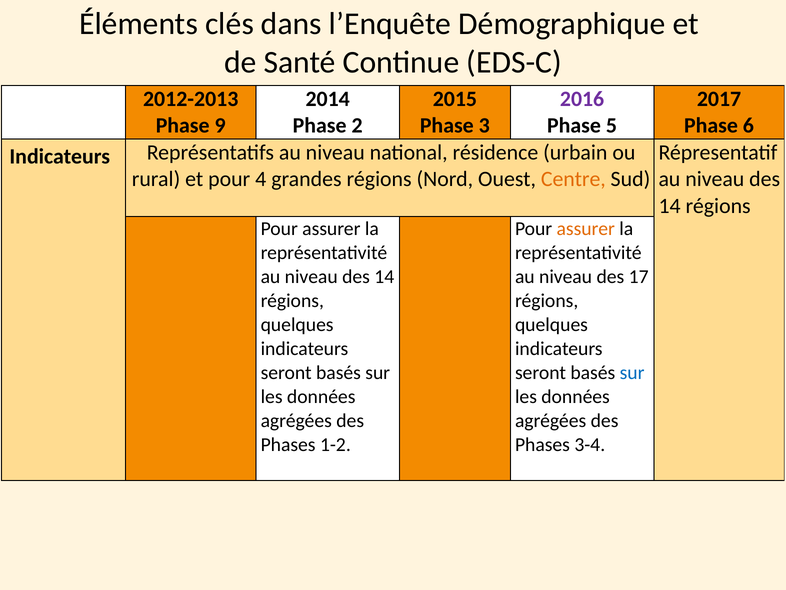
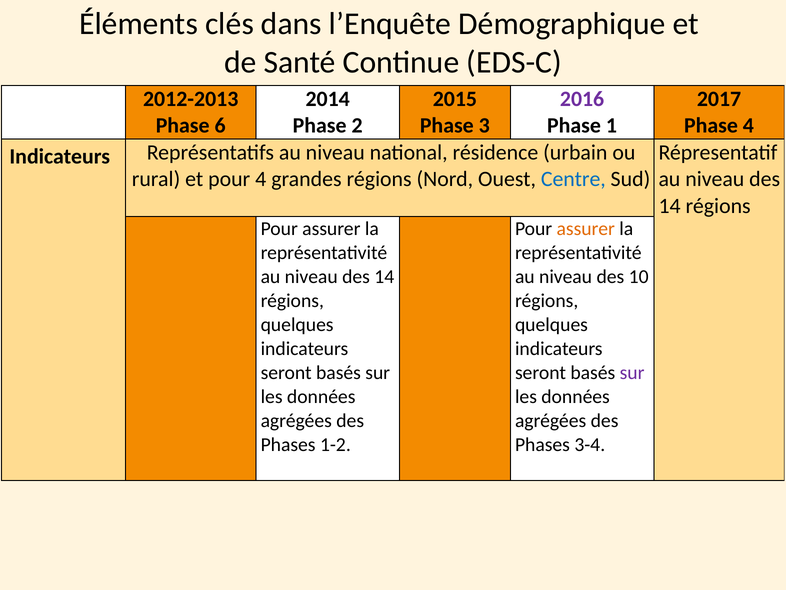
9: 9 -> 6
5: 5 -> 1
Phase 6: 6 -> 4
Centre colour: orange -> blue
17: 17 -> 10
sur at (632, 372) colour: blue -> purple
